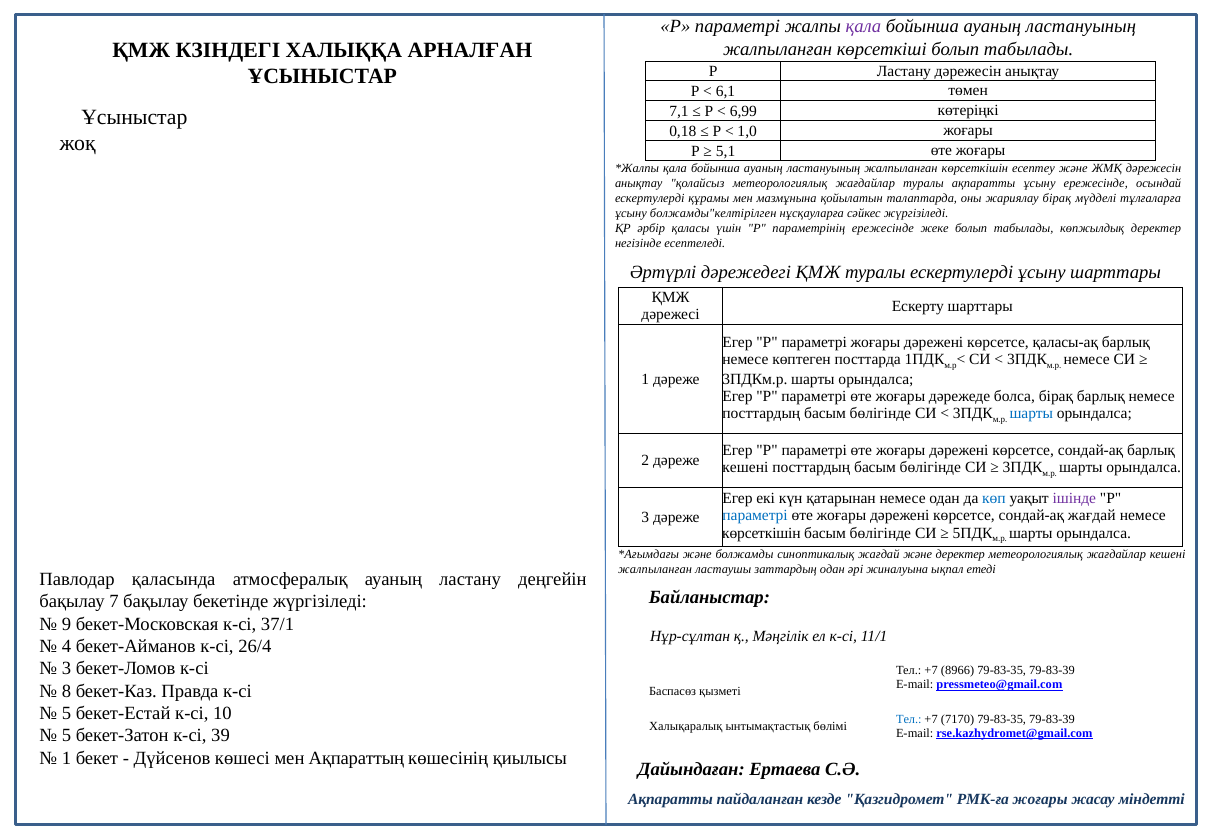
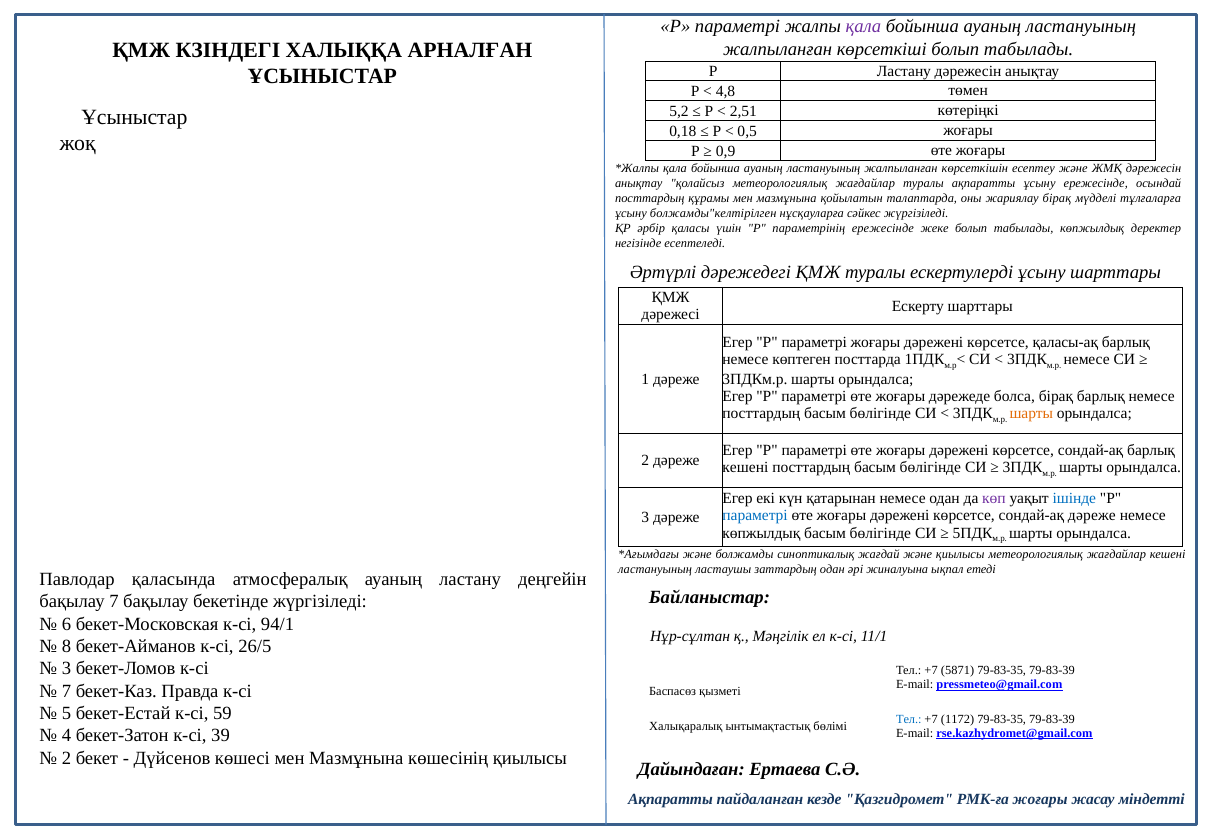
6,1: 6,1 -> 4,8
7,1: 7,1 -> 5,2
6,99: 6,99 -> 2,51
1,0: 1,0 -> 0,5
5,1: 5,1 -> 0,9
ескертулерді at (650, 198): ескертулерді -> посттардың
шарты at (1031, 413) colour: blue -> orange
көп colour: blue -> purple
ішінде colour: purple -> blue
сондай-ақ жағдай: жағдай -> дәреже
көрсеткішін at (761, 533): көрсеткішін -> көпжылдық
және деректер: деректер -> қиылысы
жалпыланған at (655, 569): жалпыланған -> ластануының
9: 9 -> 6
37/1: 37/1 -> 94/1
4: 4 -> 8
26/4: 26/4 -> 26/5
8966: 8966 -> 5871
8 at (66, 691): 8 -> 7
10: 10 -> 59
7170: 7170 -> 1172
5 at (66, 736): 5 -> 4
1 at (66, 758): 1 -> 2
көшесі мен Ақпараттың: Ақпараттың -> Мазмұнына
